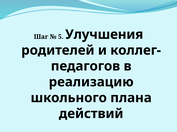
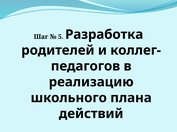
Улучшения: Улучшения -> Разработка
